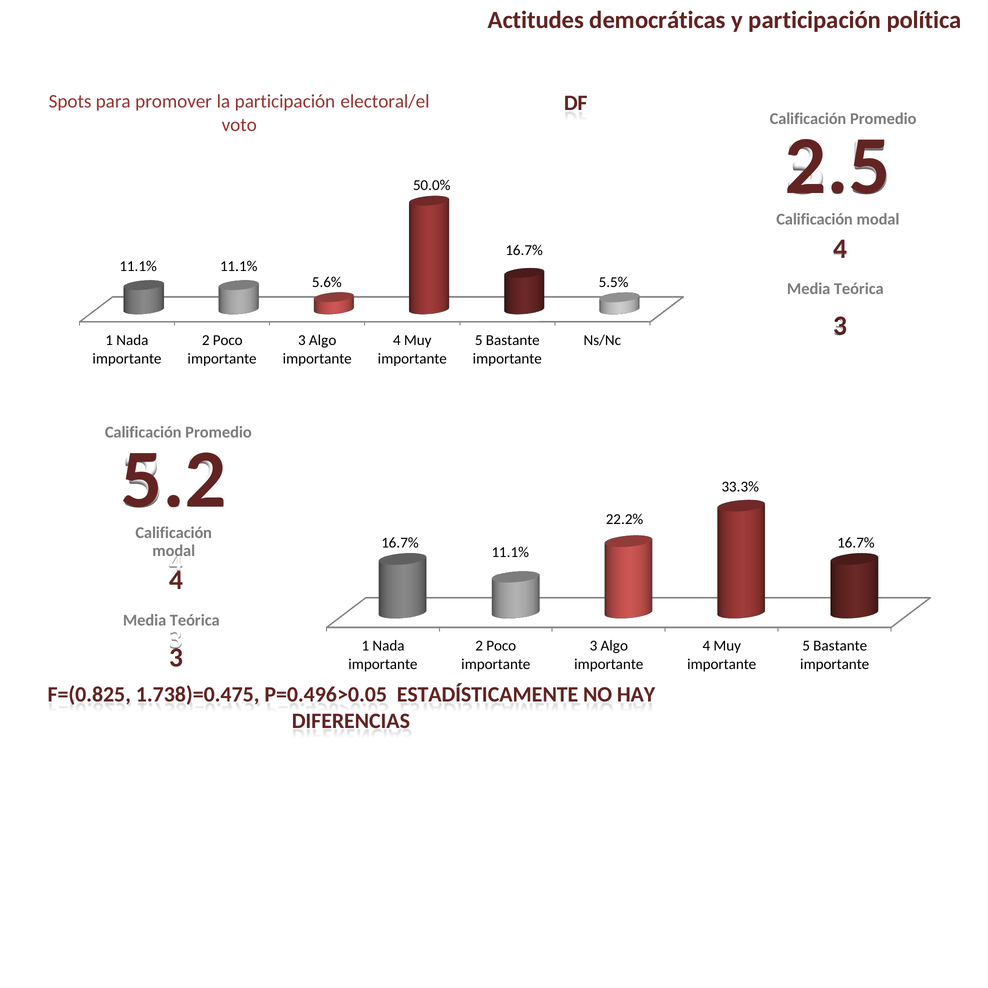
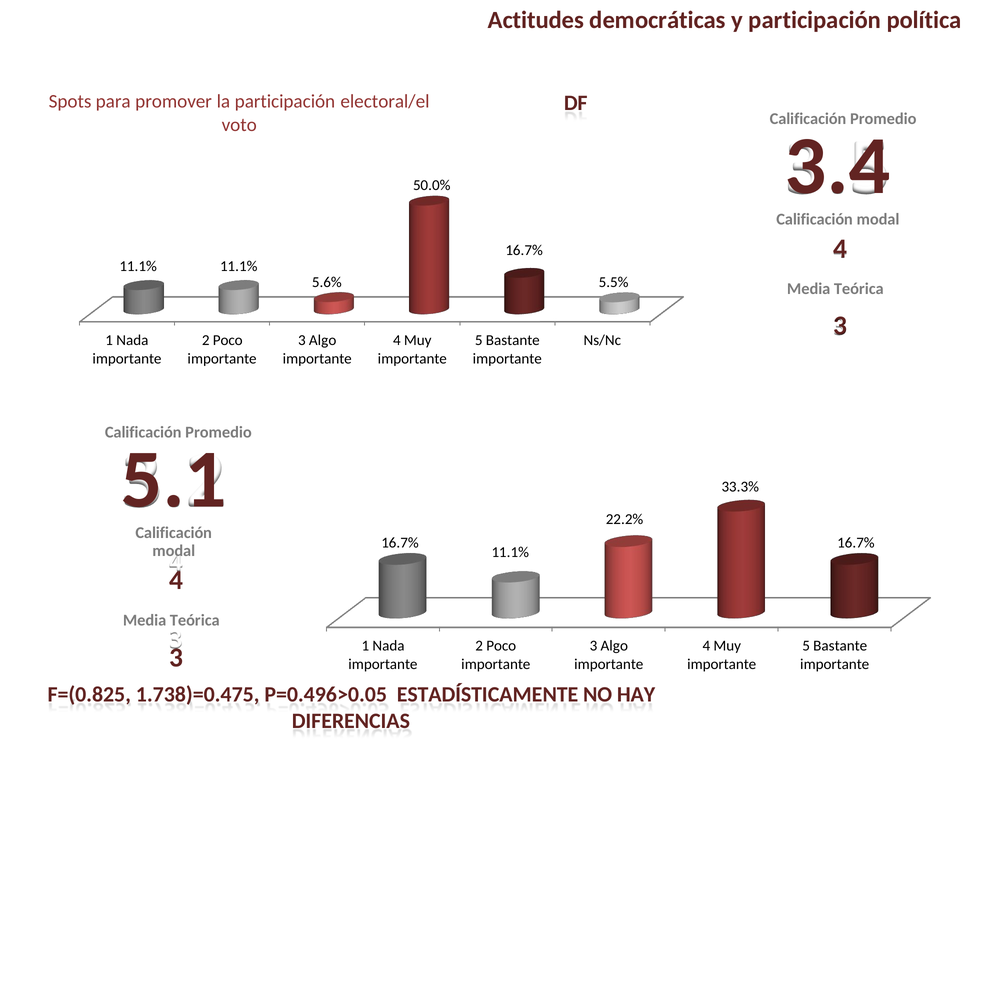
2.5: 2.5 -> 3.4
5.2: 5.2 -> 5.1
